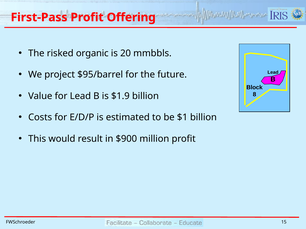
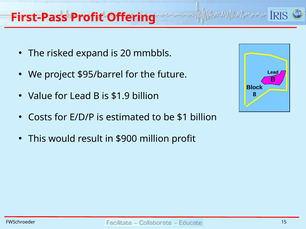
organic: organic -> expand
